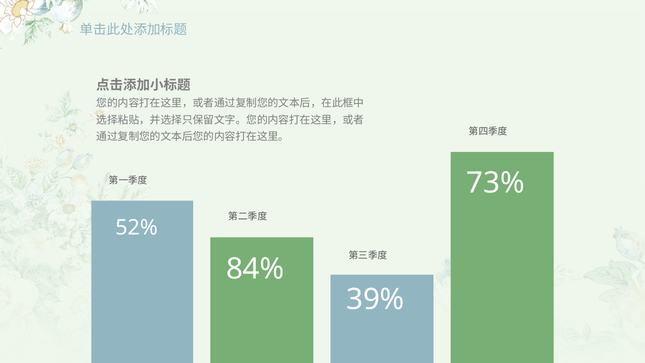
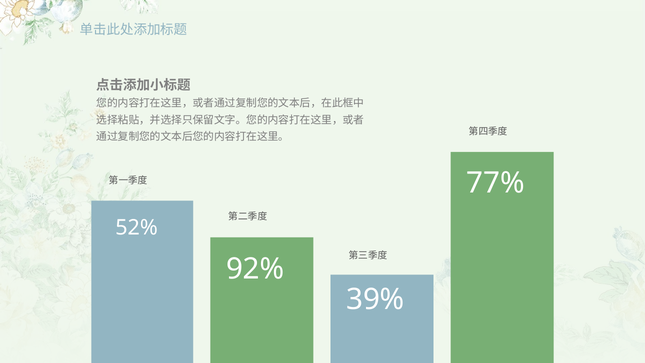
73%: 73% -> 77%
84%: 84% -> 92%
